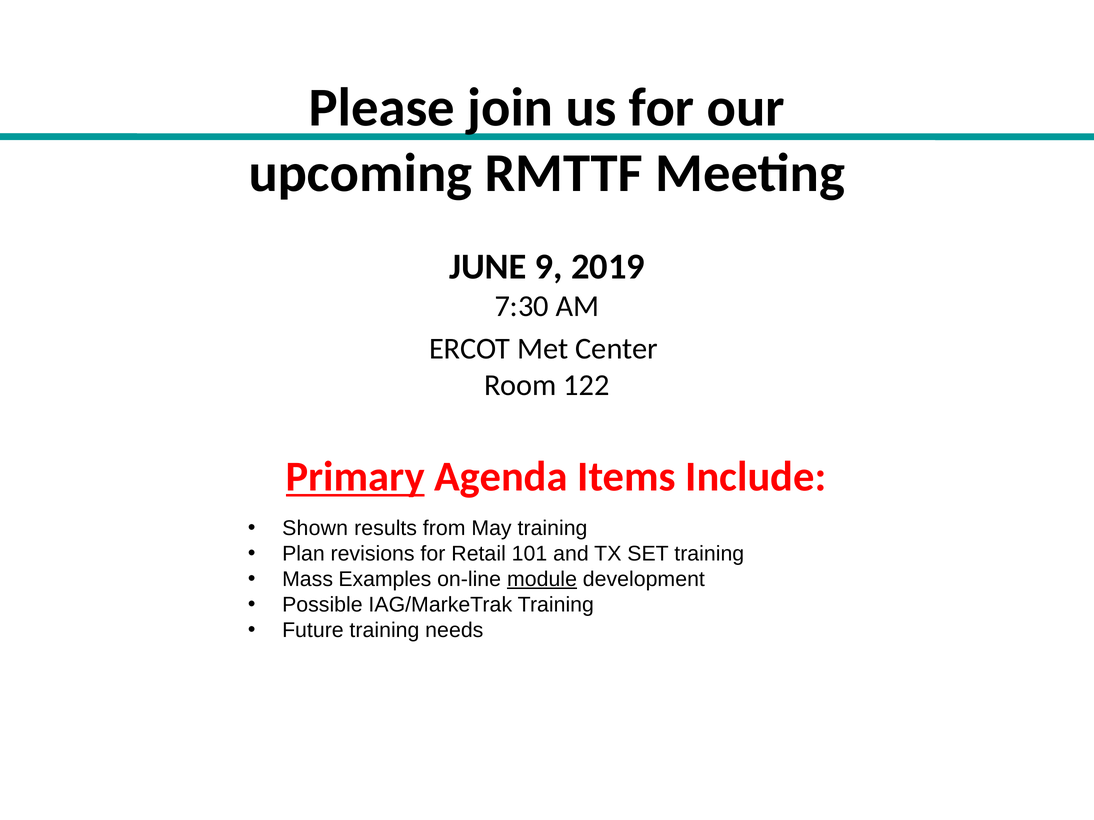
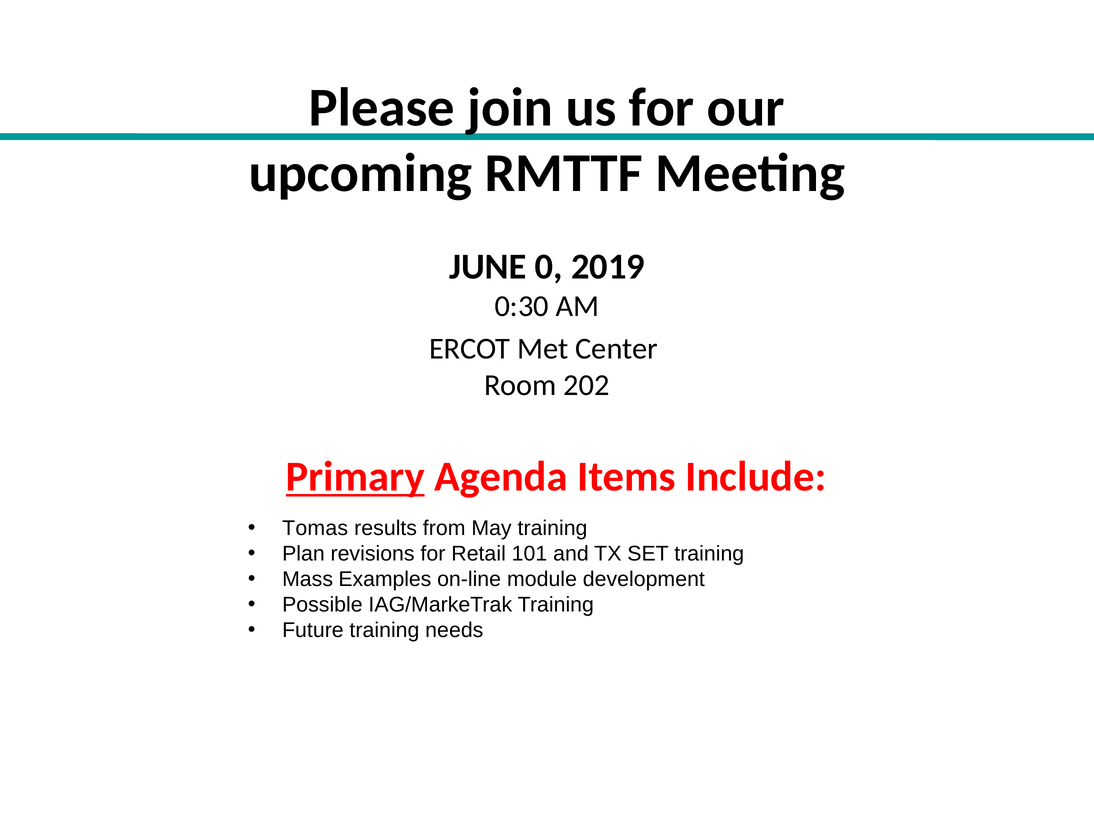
9: 9 -> 0
7:30: 7:30 -> 0:30
122: 122 -> 202
Shown: Shown -> Tomas
module underline: present -> none
